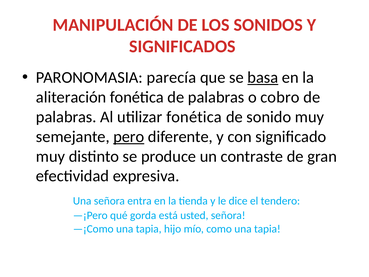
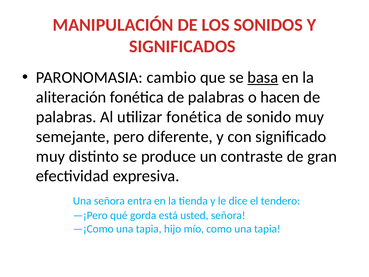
parecía: parecía -> cambio
cobro: cobro -> hacen
pero underline: present -> none
